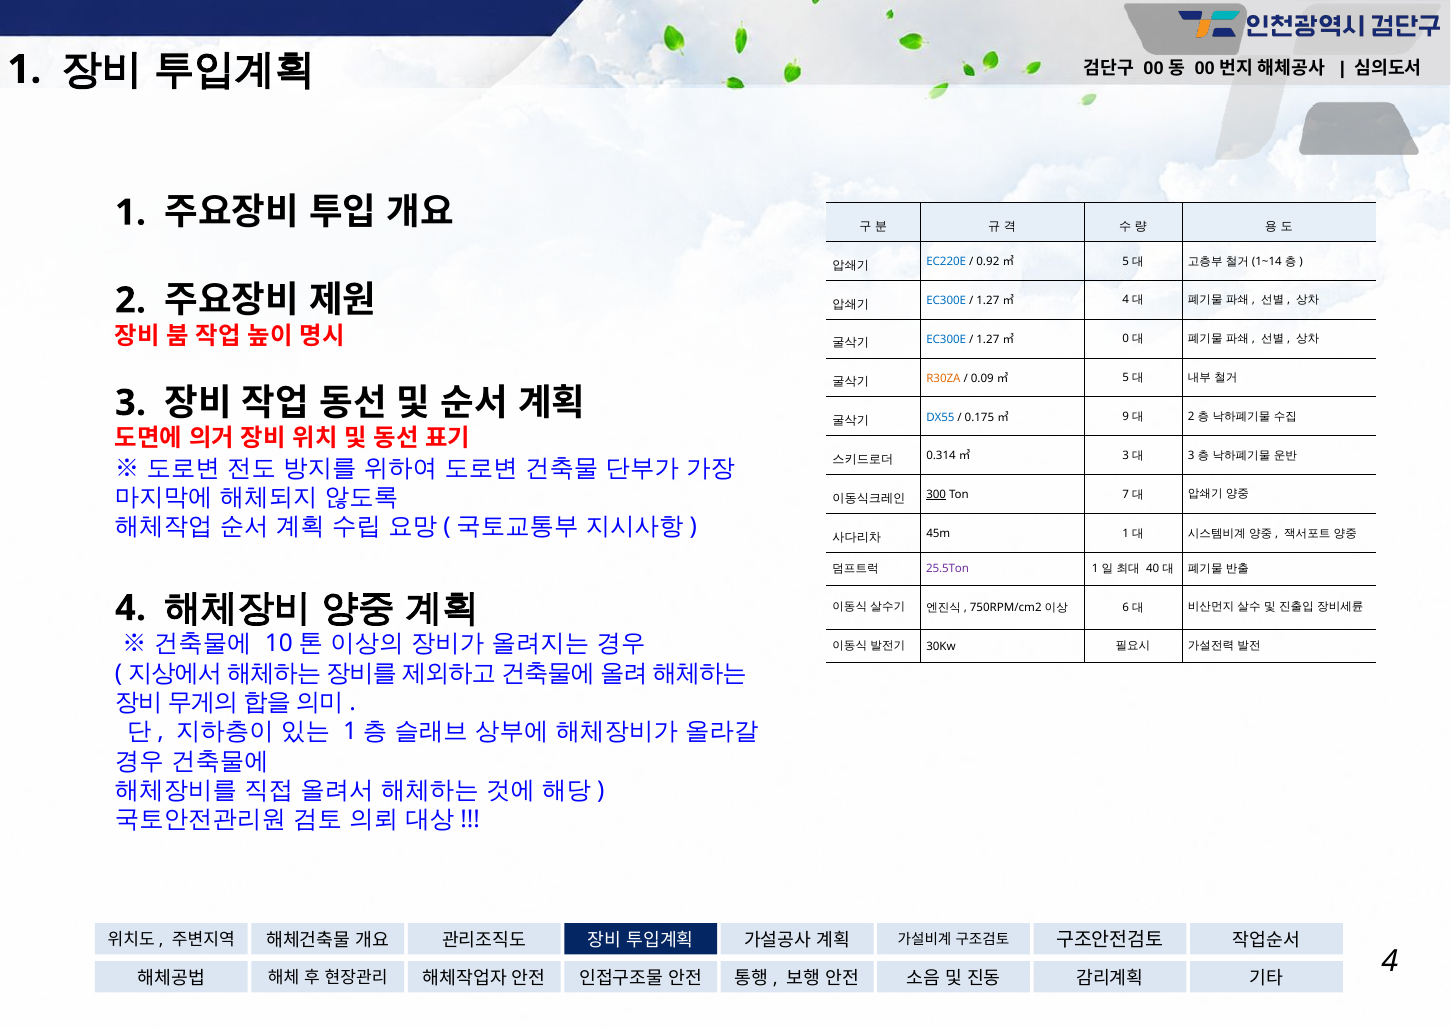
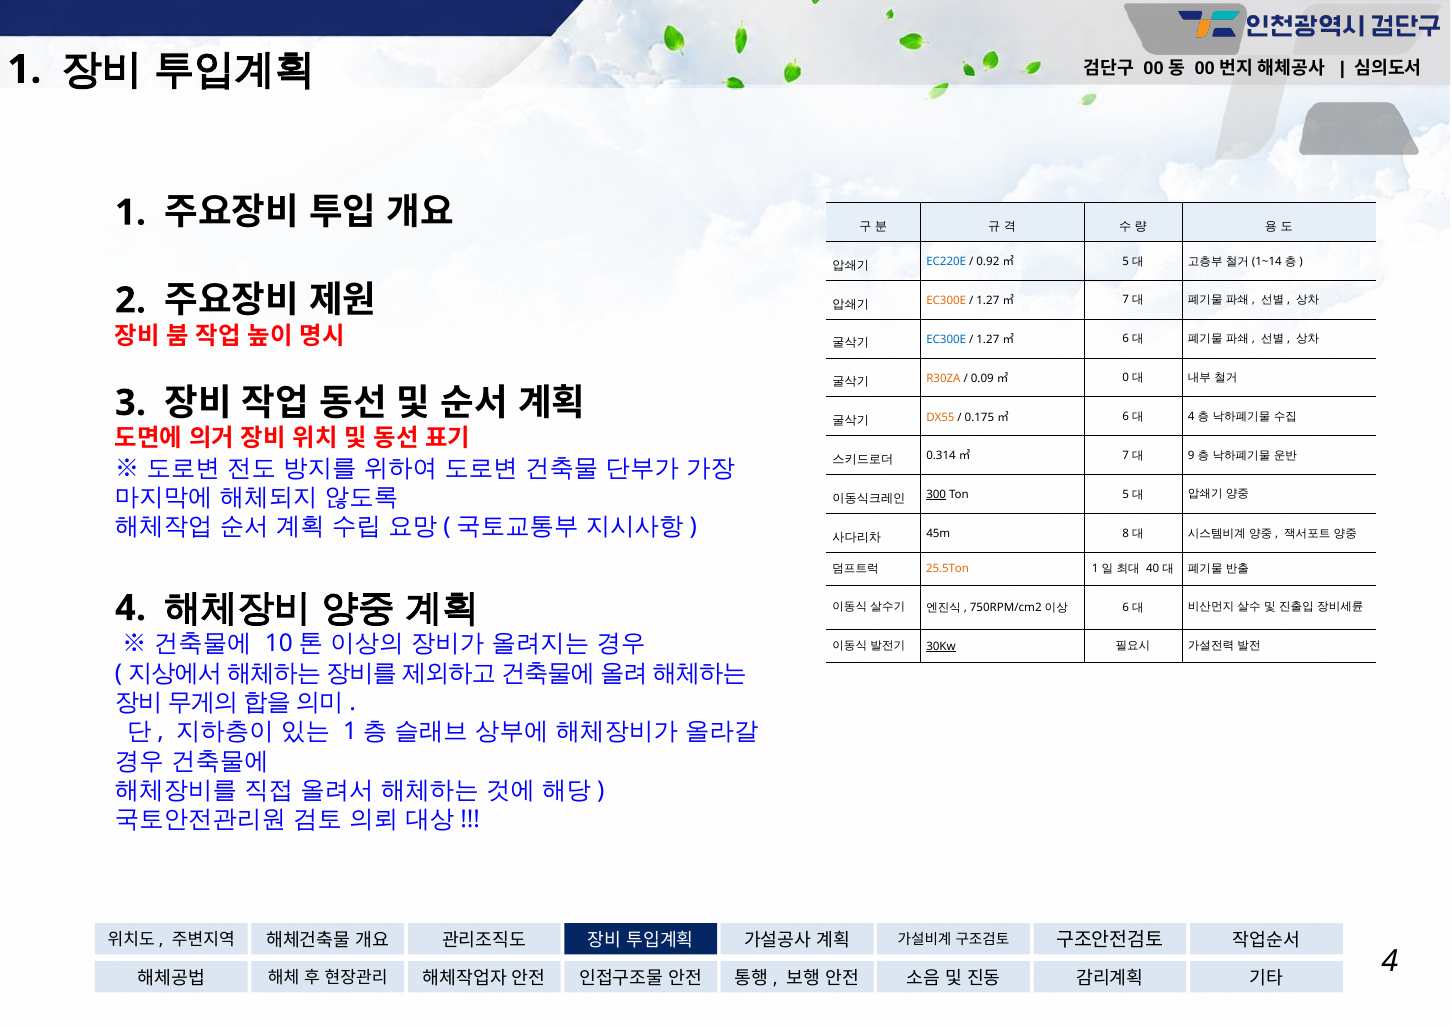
EC300E at (946, 301) colour: blue -> orange
4 at (1126, 300): 4 -> 7
0 at (1126, 339): 0 -> 6
5 at (1126, 378): 5 -> 0
DX55 colour: blue -> orange
9 at (1126, 417): 9 -> 6
2 at (1191, 417): 2 -> 4
3 at (1126, 455): 3 -> 7
3 at (1191, 455): 3 -> 9
Ton 7: 7 -> 5
45m 1: 1 -> 8
25.5Ton colour: purple -> orange
30Kw underline: none -> present
